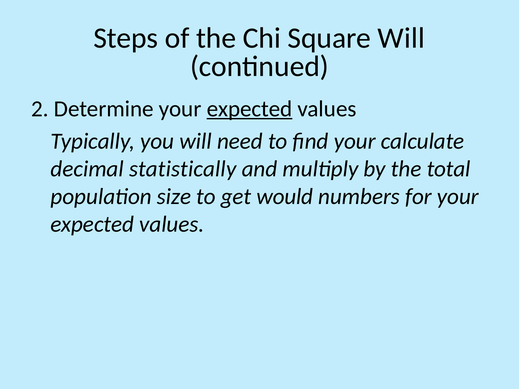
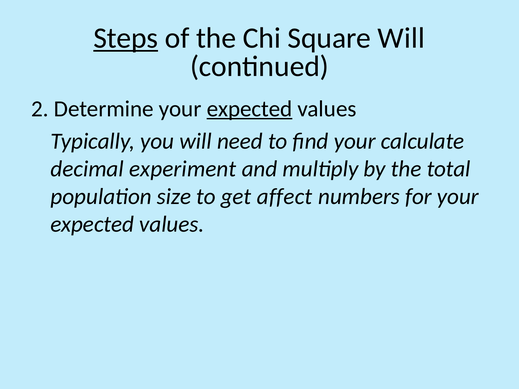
Steps underline: none -> present
statistically: statistically -> experiment
would: would -> affect
